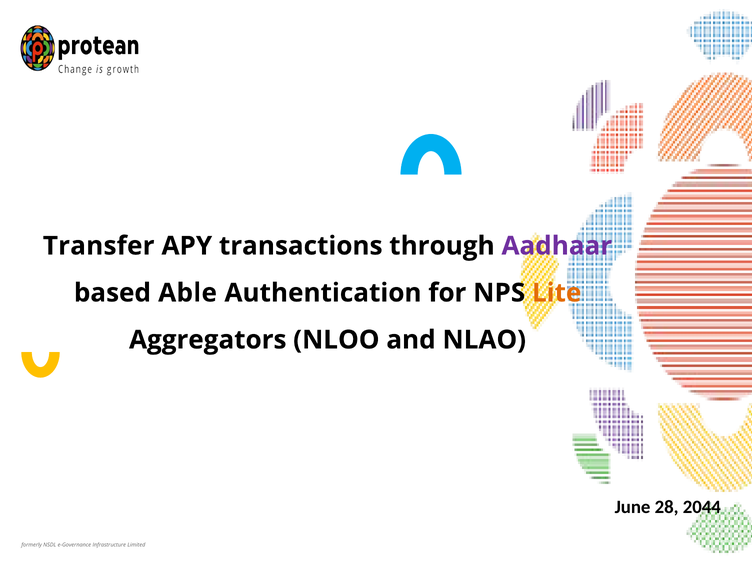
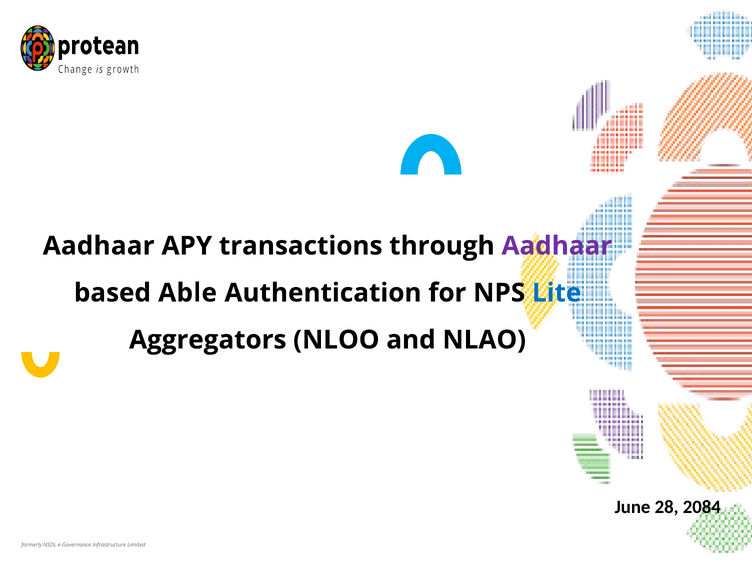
Transfer at (99, 246): Transfer -> Aadhaar
Lite colour: orange -> blue
2044: 2044 -> 2084
